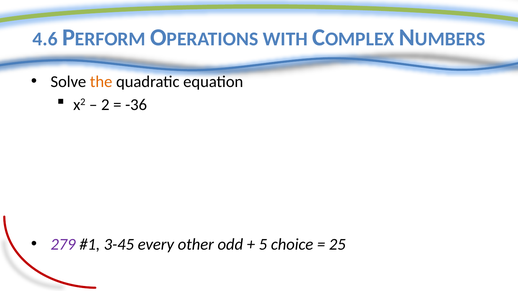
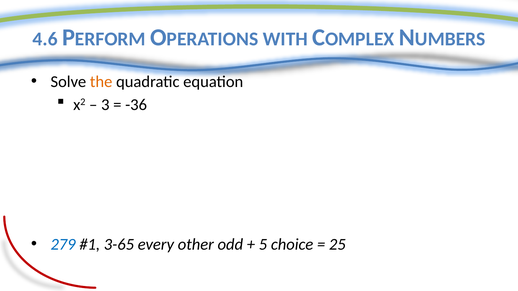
2: 2 -> 3
279 colour: purple -> blue
3-45: 3-45 -> 3-65
